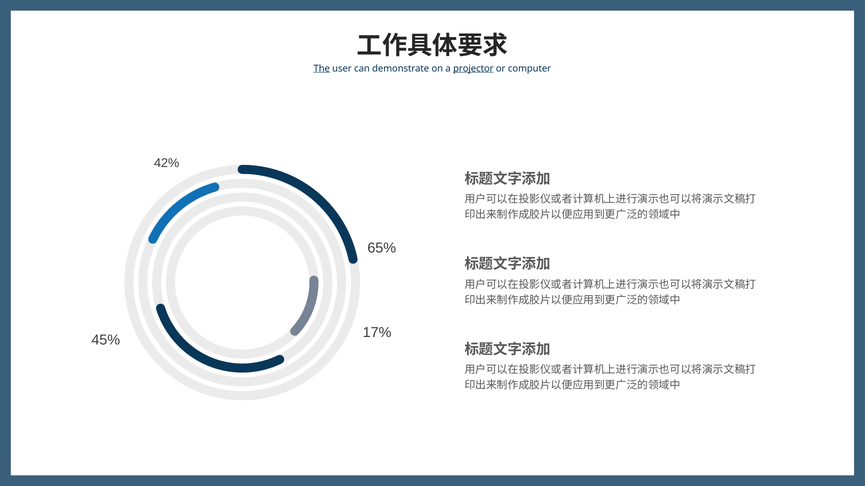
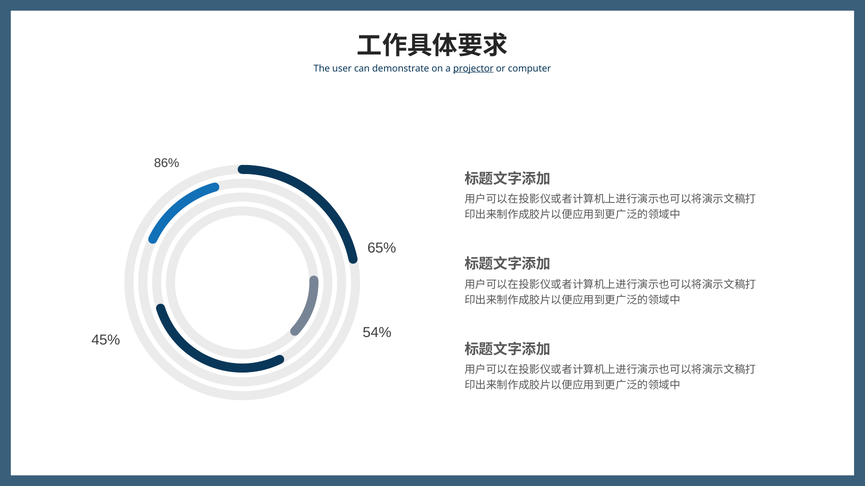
The underline: present -> none
42%: 42% -> 86%
17%: 17% -> 54%
